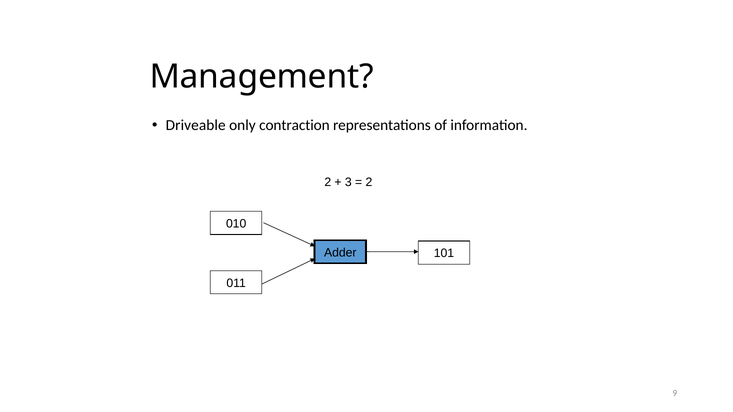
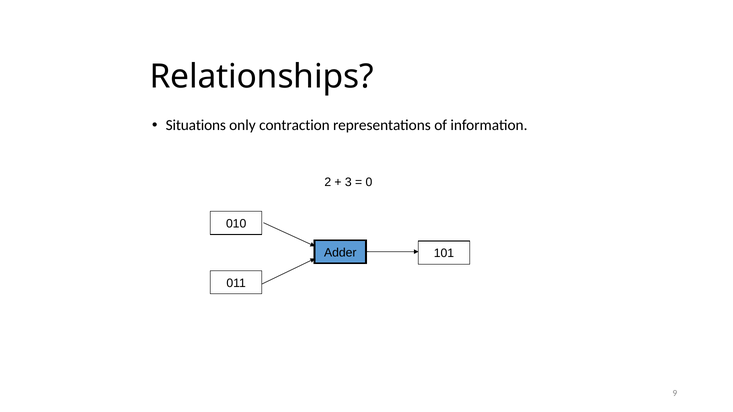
Management: Management -> Relationships
Driveable: Driveable -> Situations
2 at (369, 182): 2 -> 0
